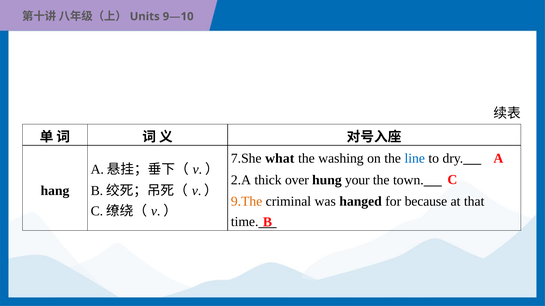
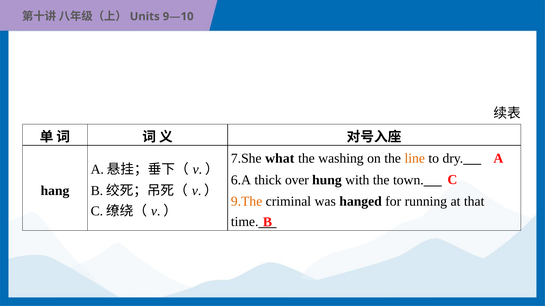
line colour: blue -> orange
2.A: 2.A -> 6.A
your: your -> with
because: because -> running
